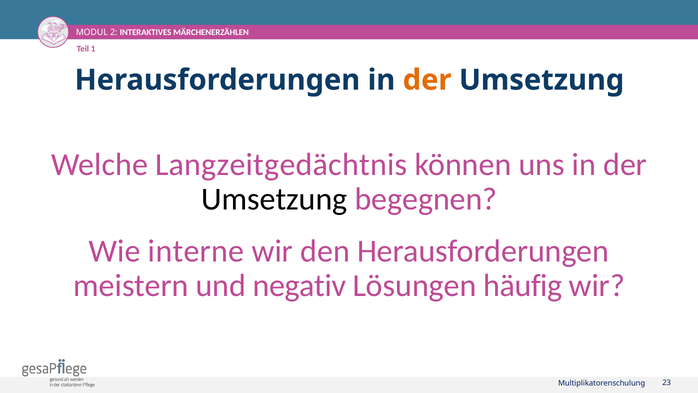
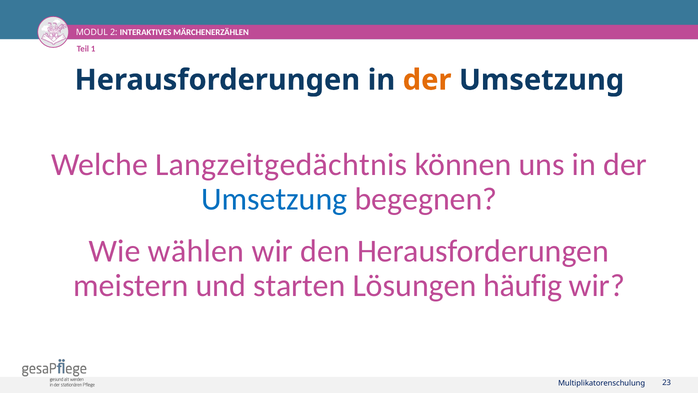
Umsetzung at (274, 199) colour: black -> blue
interne: interne -> wählen
negativ: negativ -> starten
